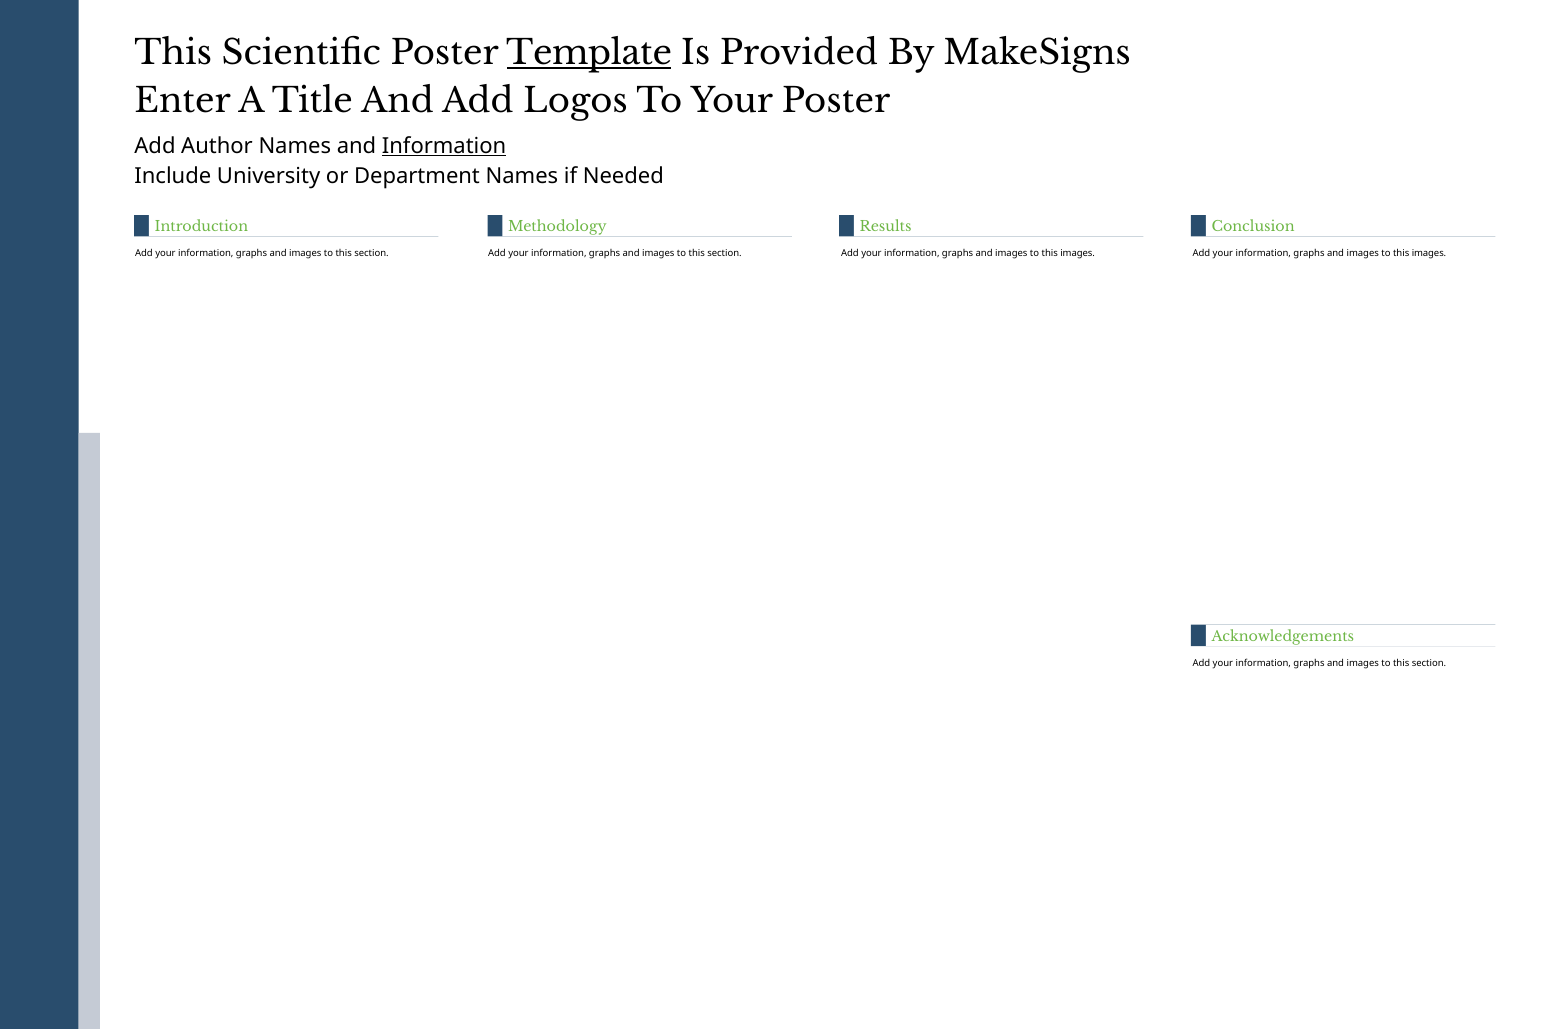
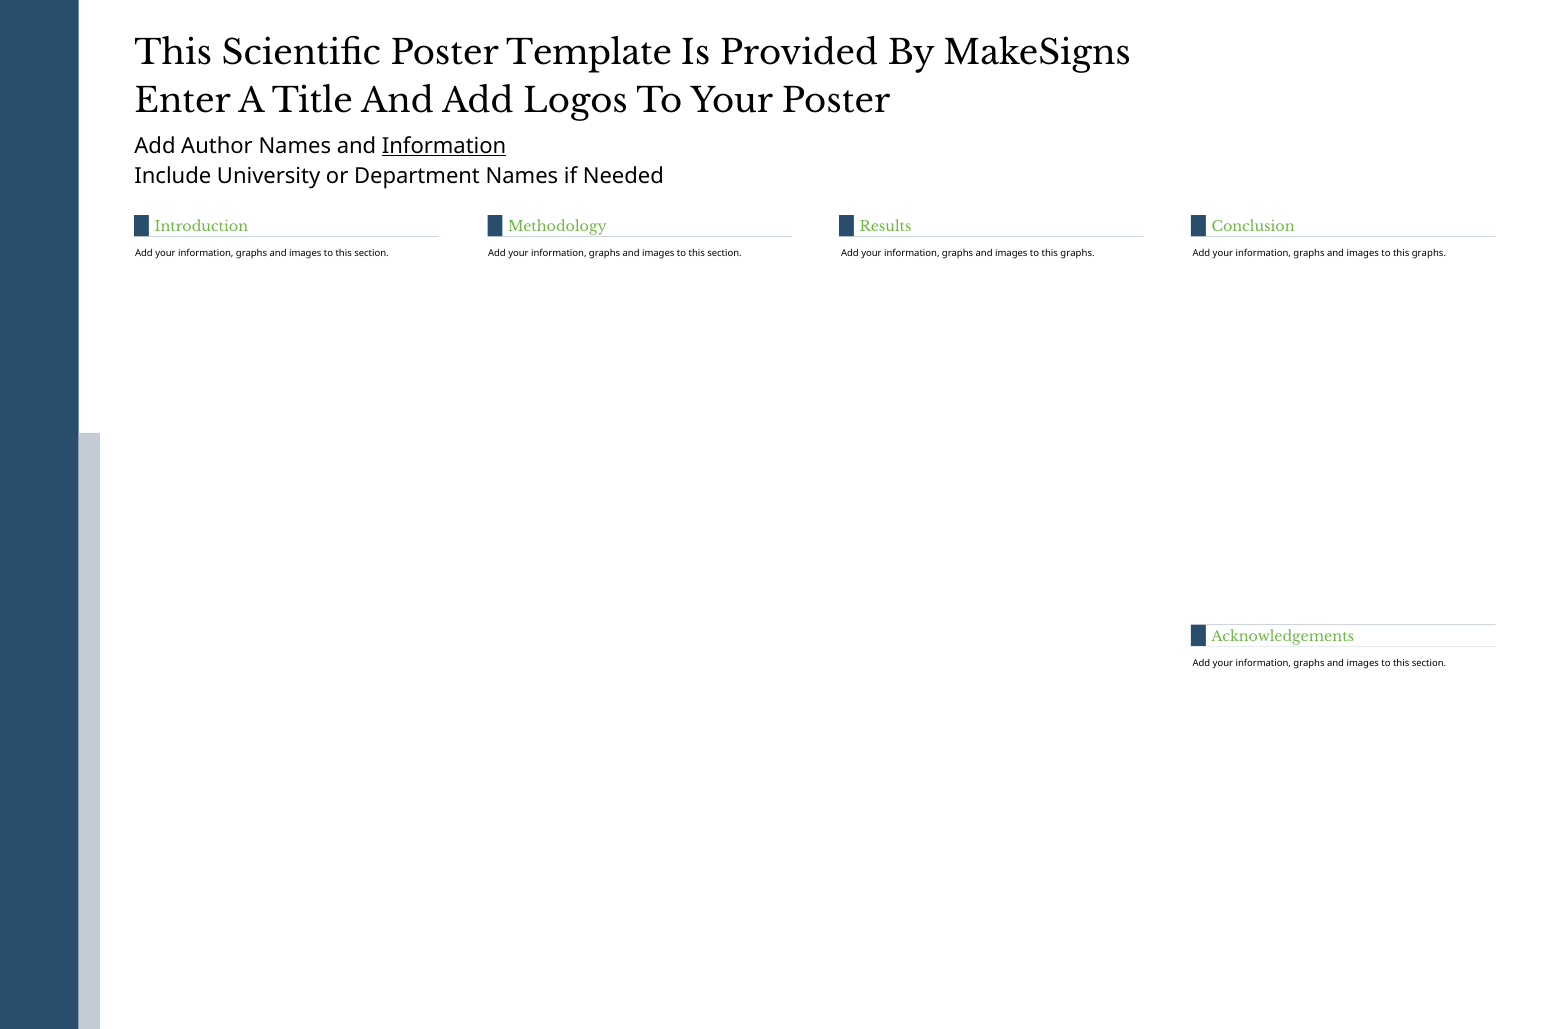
Template underline: present -> none
images at (1078, 254): images -> graphs
images at (1429, 254): images -> graphs
